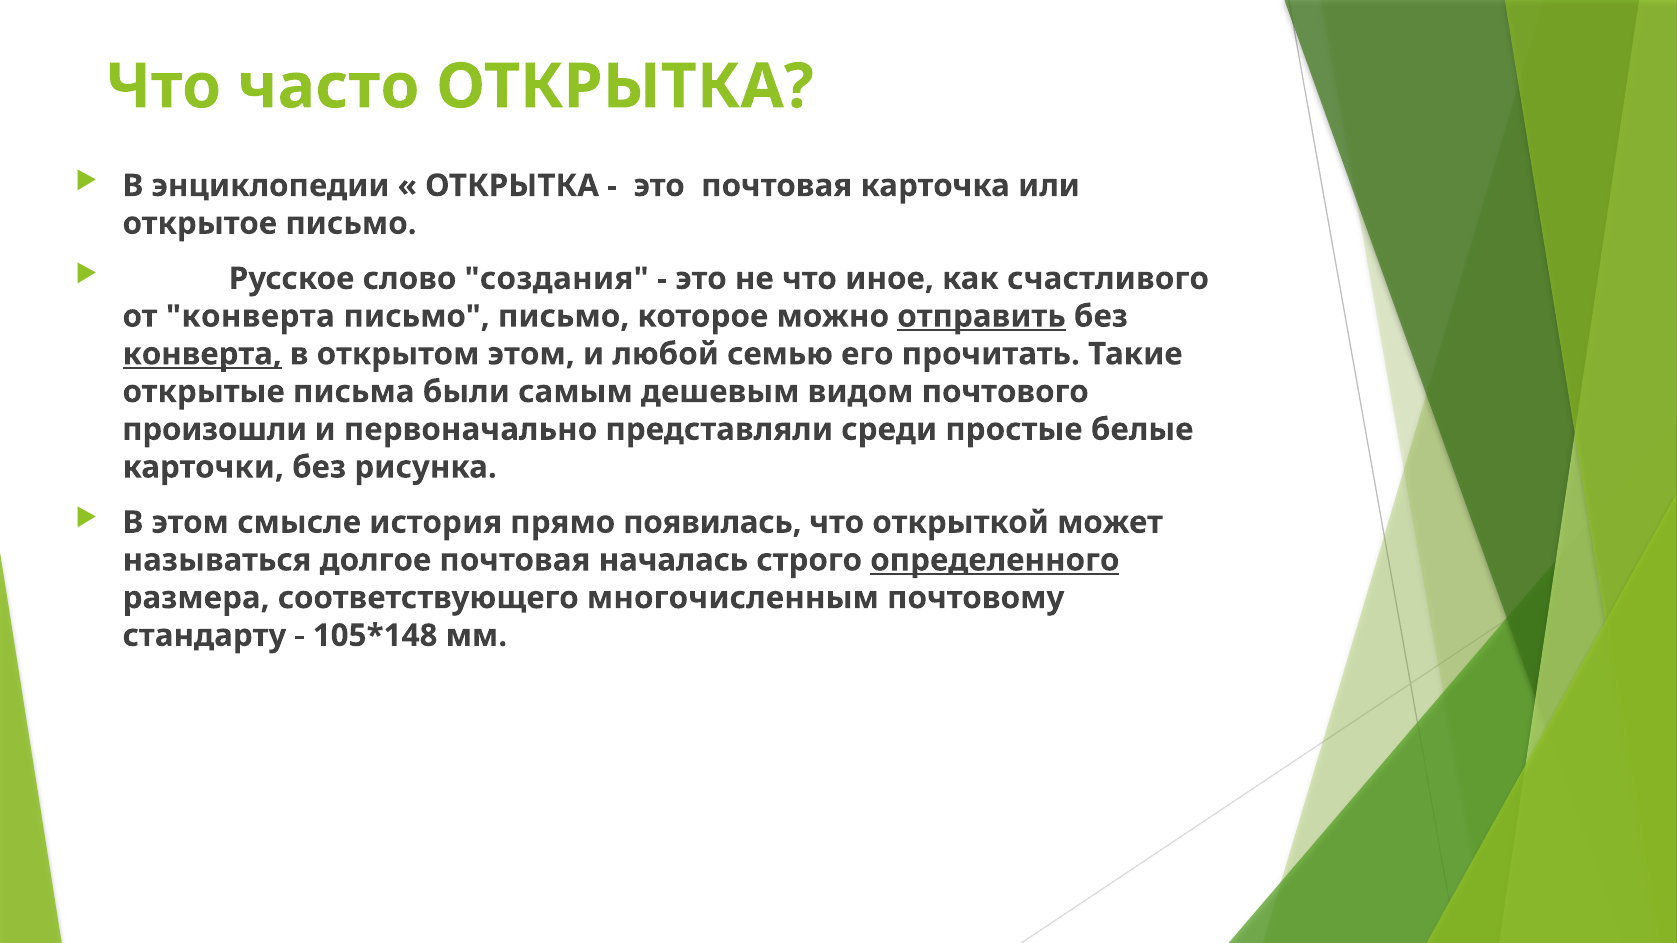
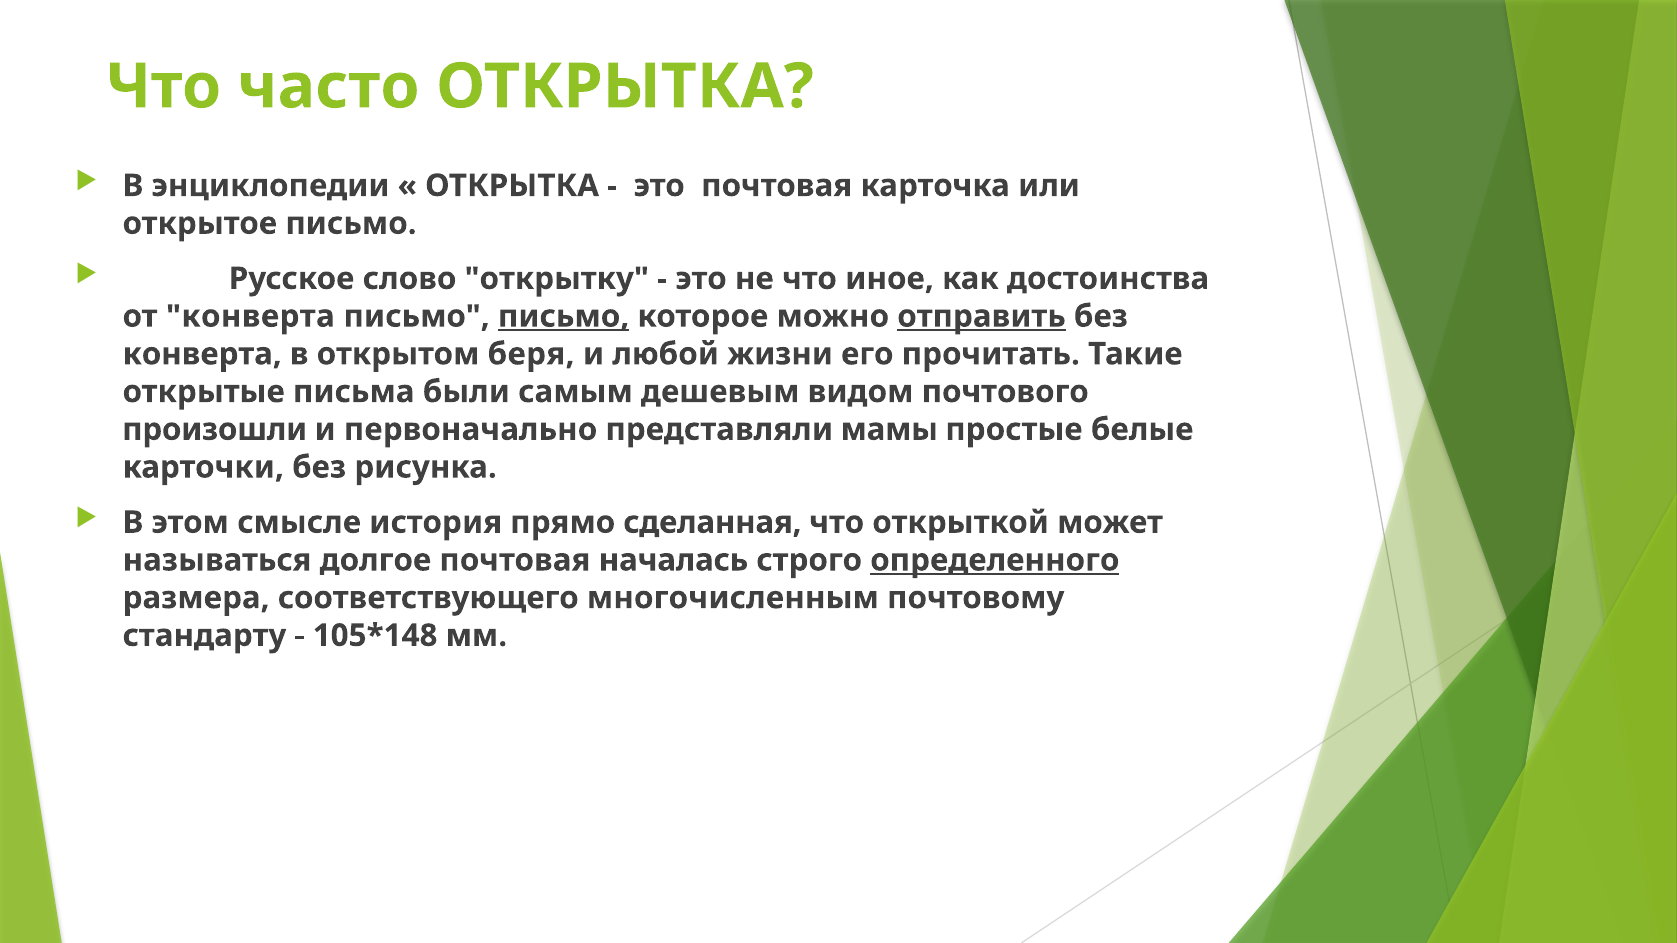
создания: создания -> открытку
счастливого: счастливого -> достоинства
письмо at (564, 316) underline: none -> present
конверта at (202, 354) underline: present -> none
открытом этом: этом -> беря
семью: семью -> жизни
среди: среди -> мамы
появилась: появилась -> сделанная
